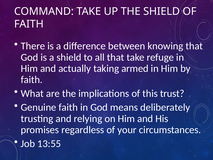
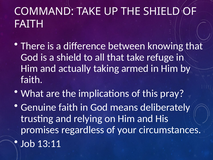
trust: trust -> pray
13:55: 13:55 -> 13:11
